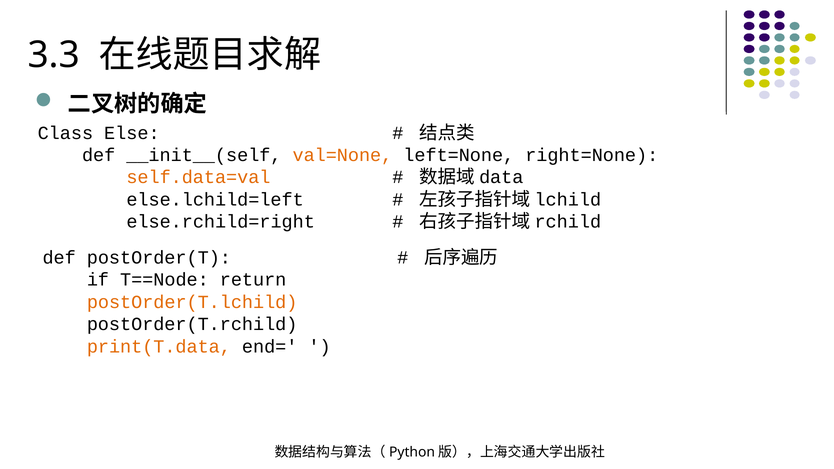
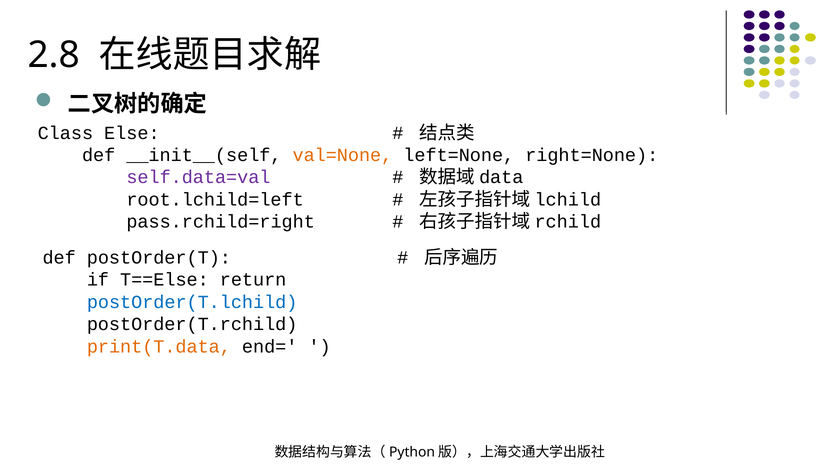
3.3: 3.3 -> 2.8
self.data=val colour: orange -> purple
else.lchild=left: else.lchild=left -> root.lchild=left
else.rchild=right: else.rchild=right -> pass.rchild=right
T==Node: T==Node -> T==Else
postOrder(T.lchild colour: orange -> blue
